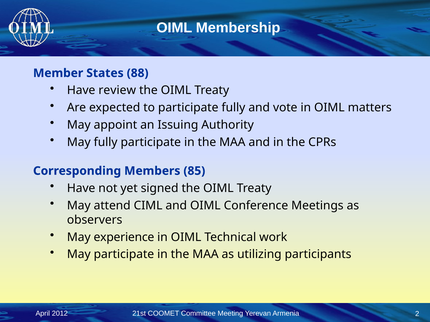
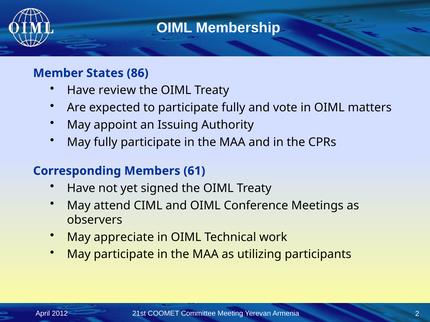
88: 88 -> 86
85: 85 -> 61
experience: experience -> appreciate
